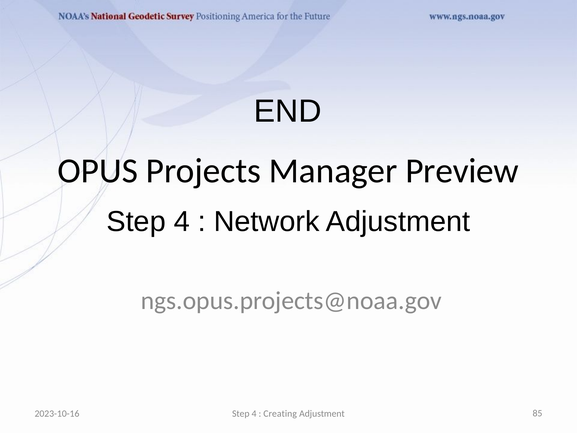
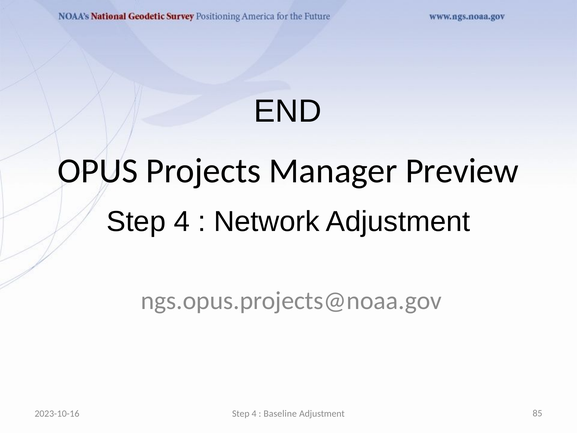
Creating: Creating -> Baseline
